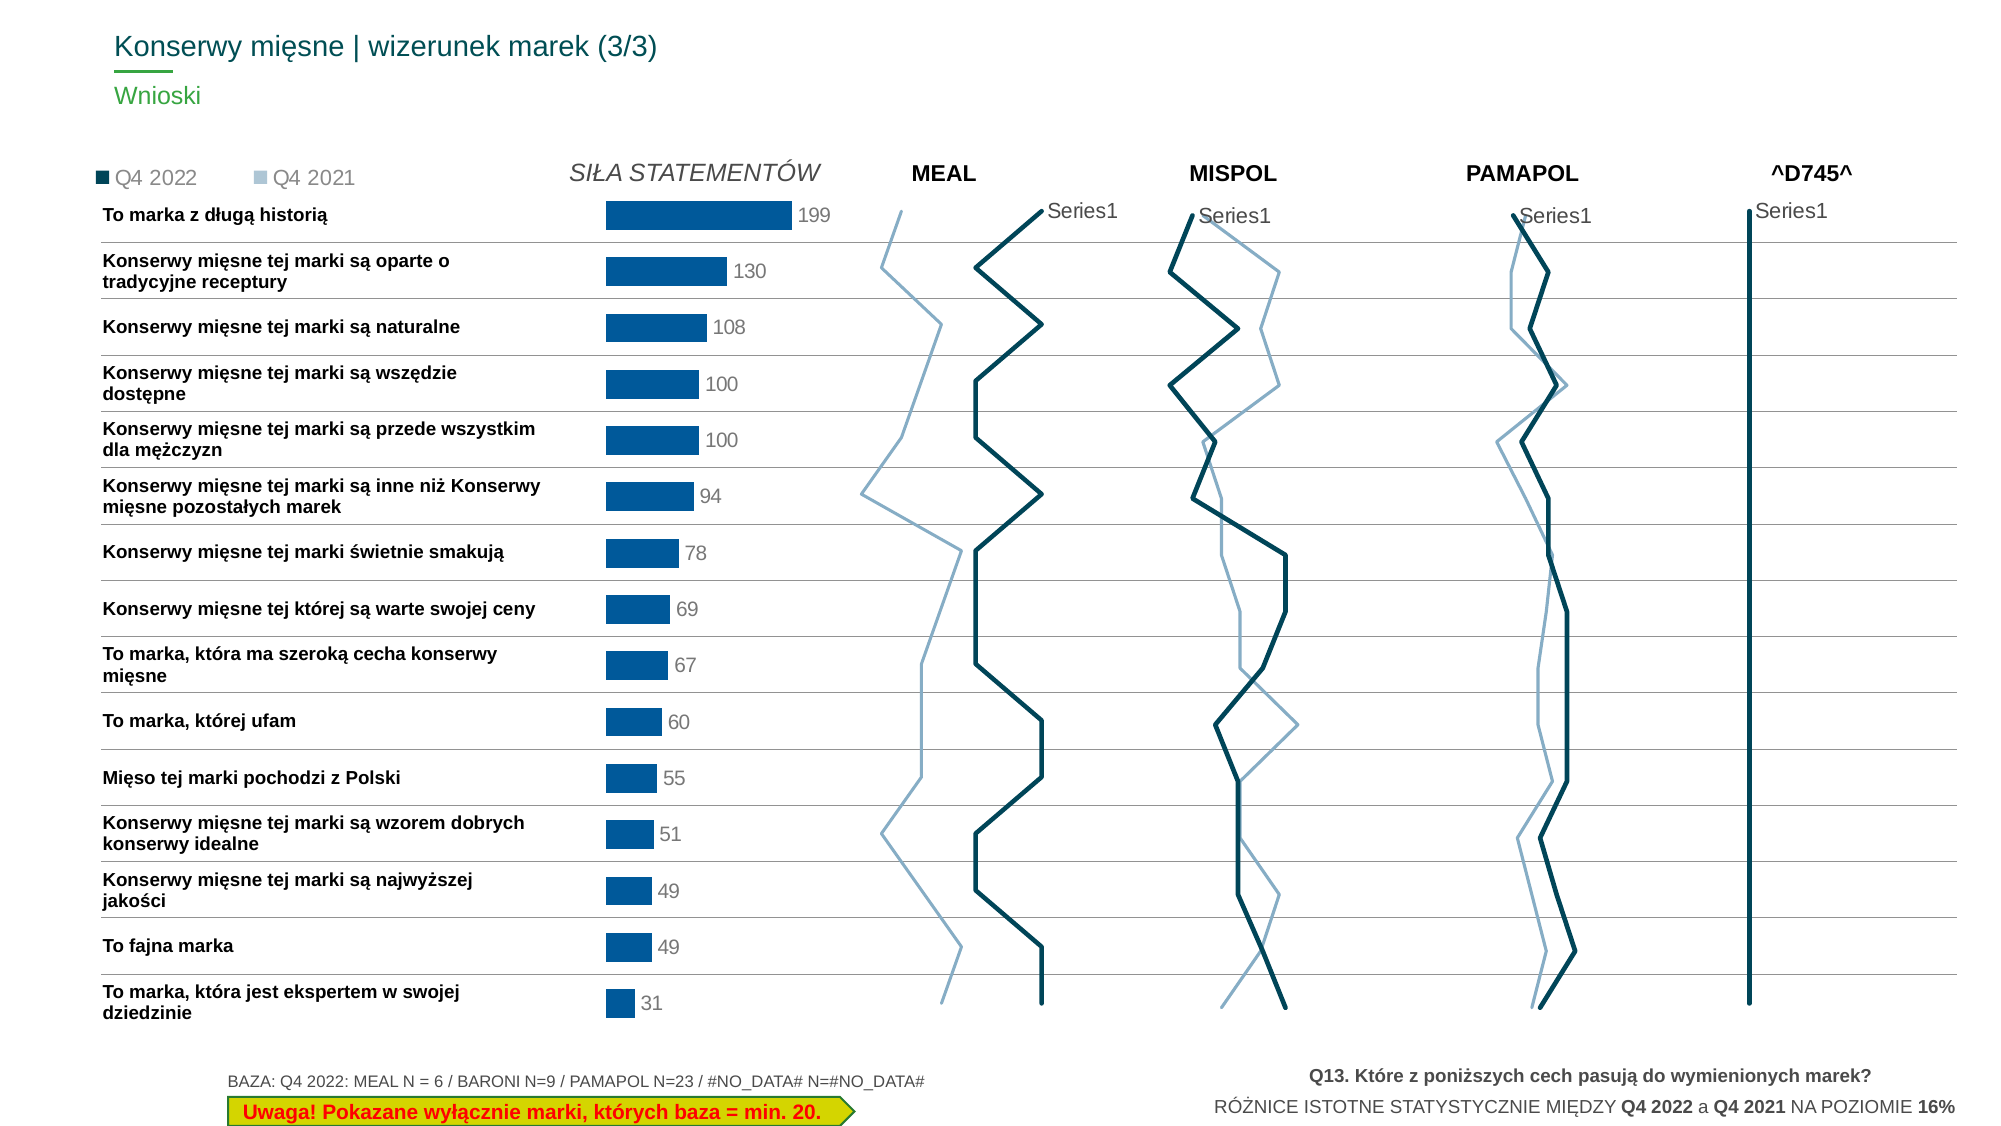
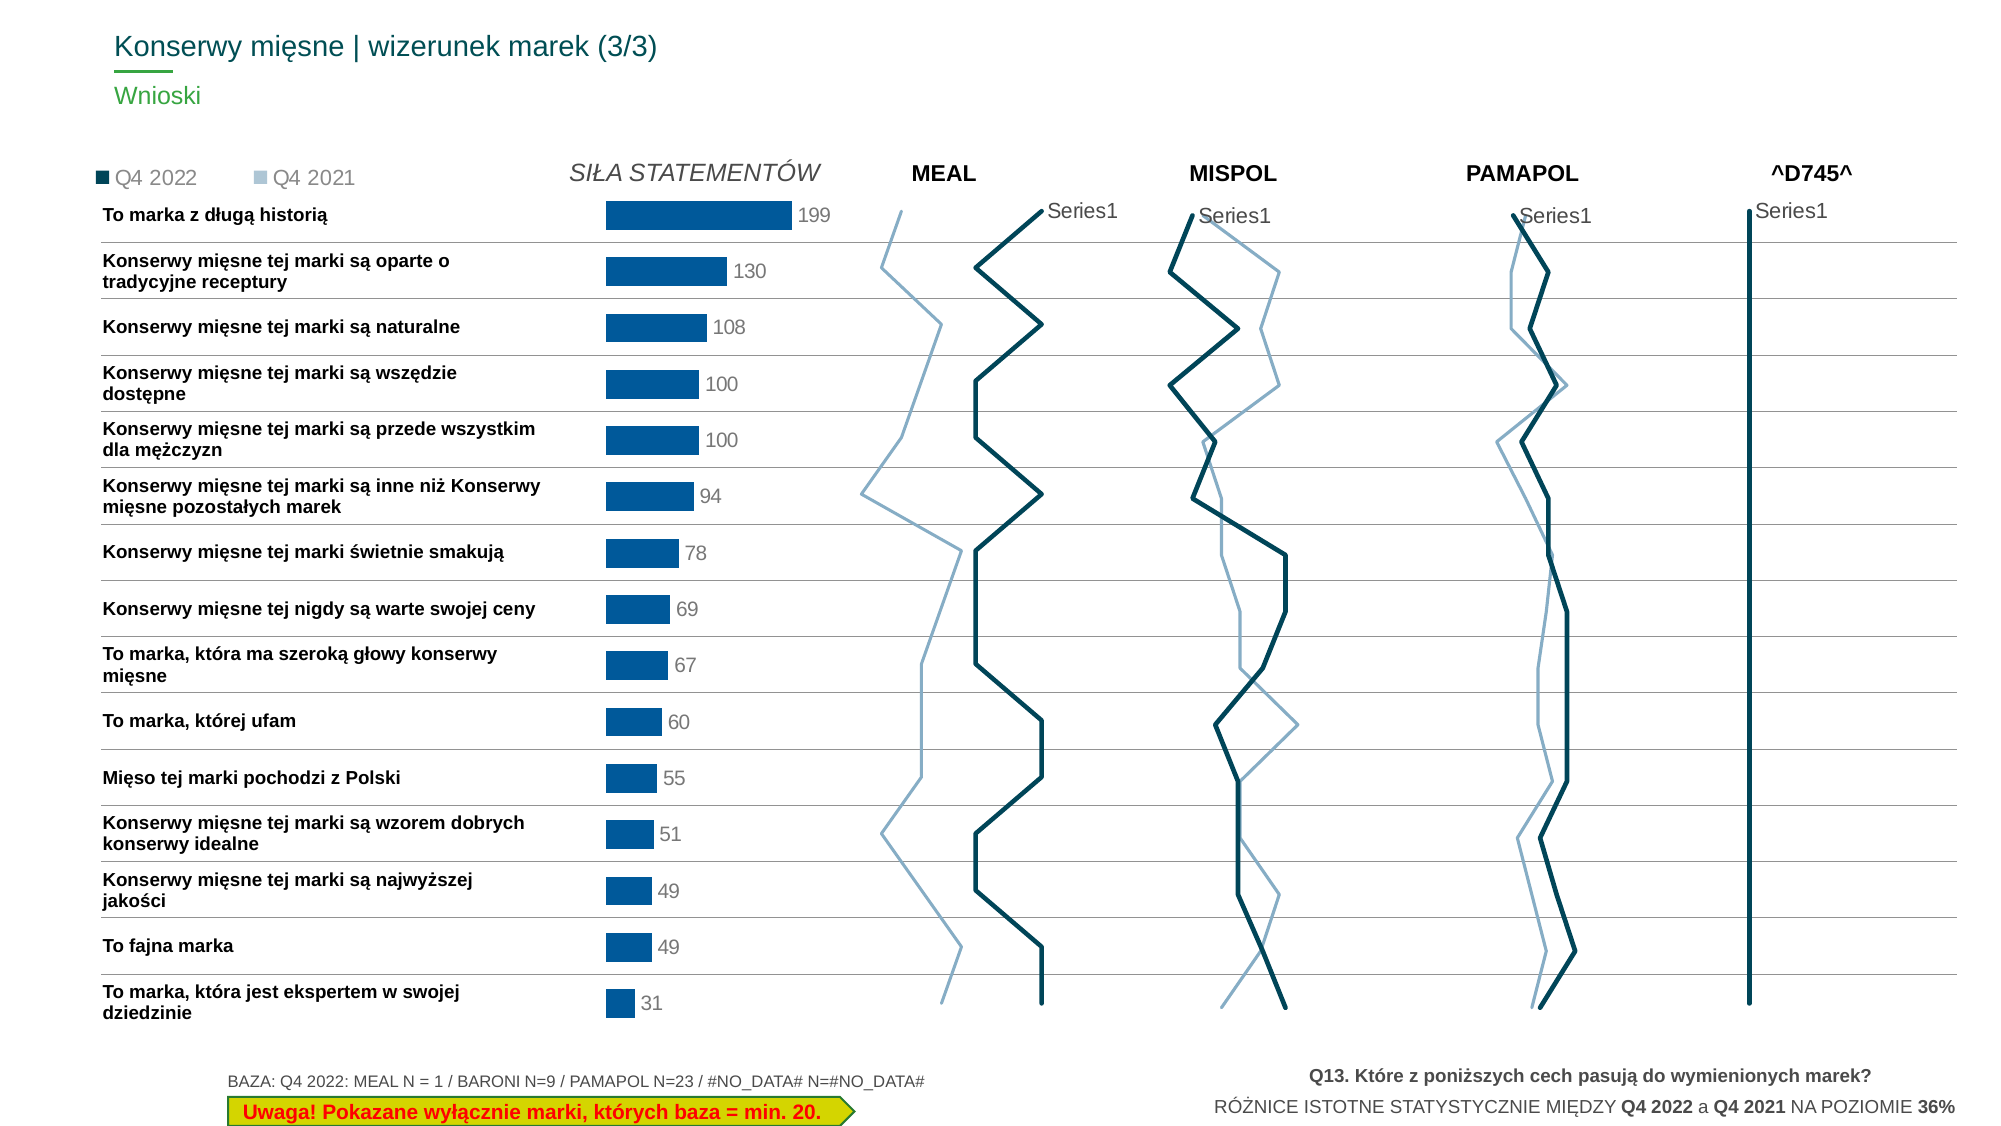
tej której: której -> nigdy
cecha: cecha -> głowy
6: 6 -> 1
16%: 16% -> 36%
